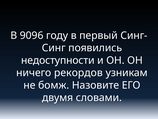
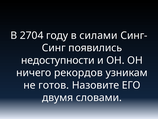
9096: 9096 -> 2704
первый: первый -> силами
бомж: бомж -> готов
